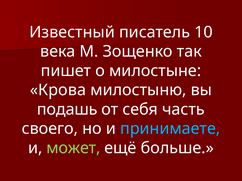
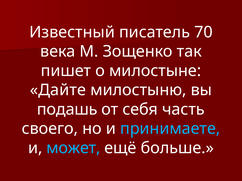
10: 10 -> 70
Крова: Крова -> Дайте
может colour: light green -> light blue
